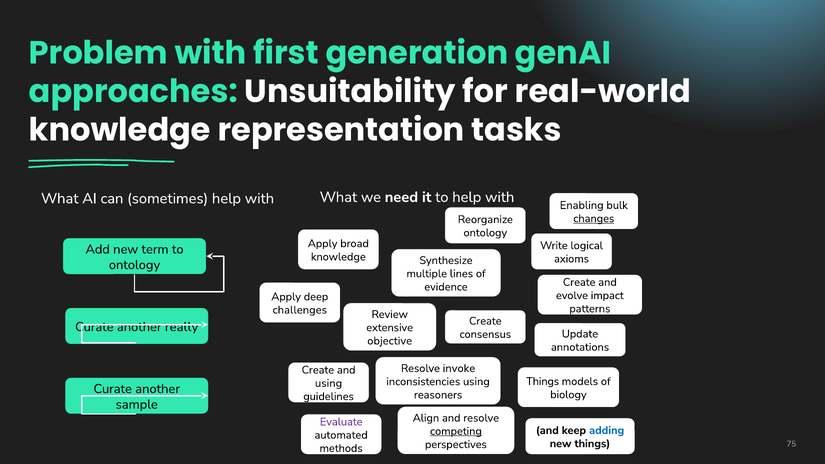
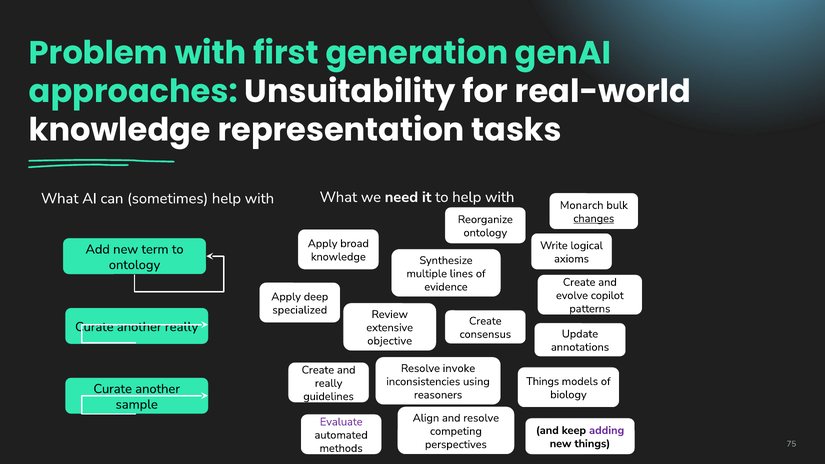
Enabling: Enabling -> Monarch
impact: impact -> copilot
challenges: challenges -> specialized
using at (329, 383): using -> really
adding colour: blue -> purple
competing underline: present -> none
